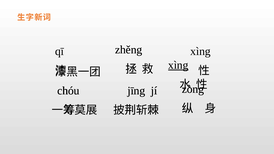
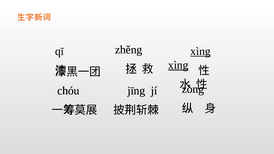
xìng at (201, 51) underline: none -> present
